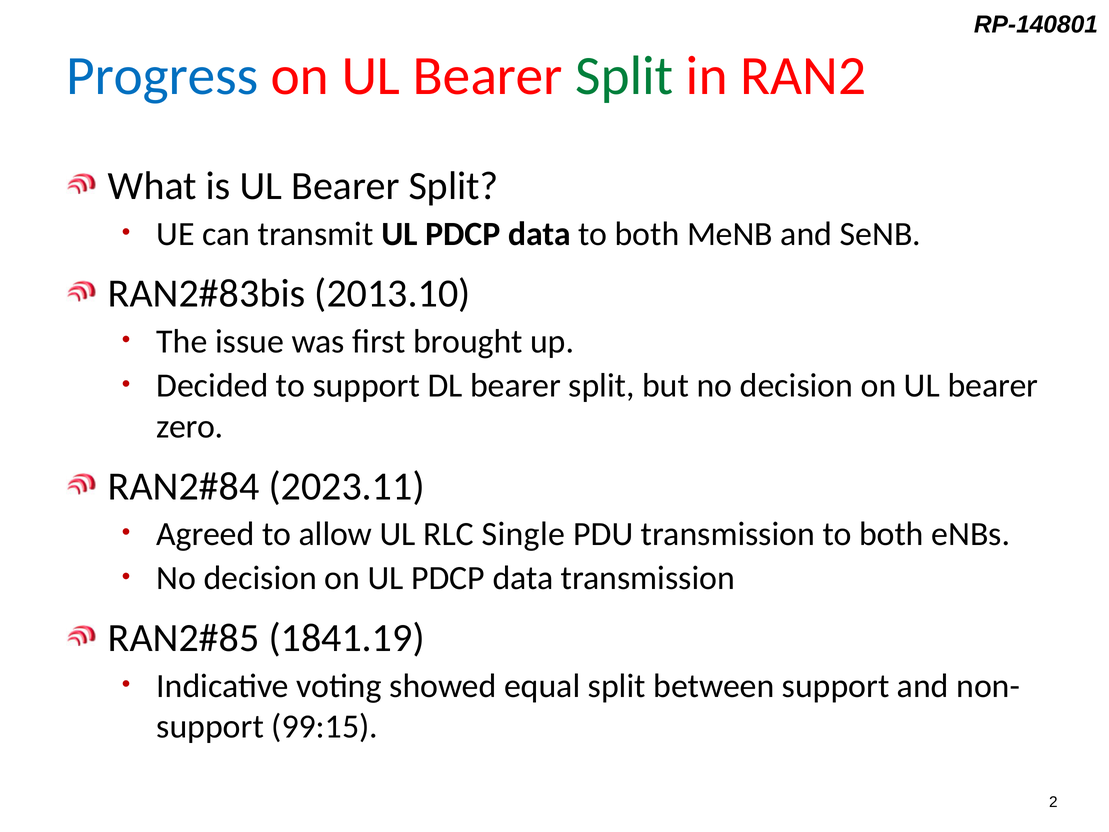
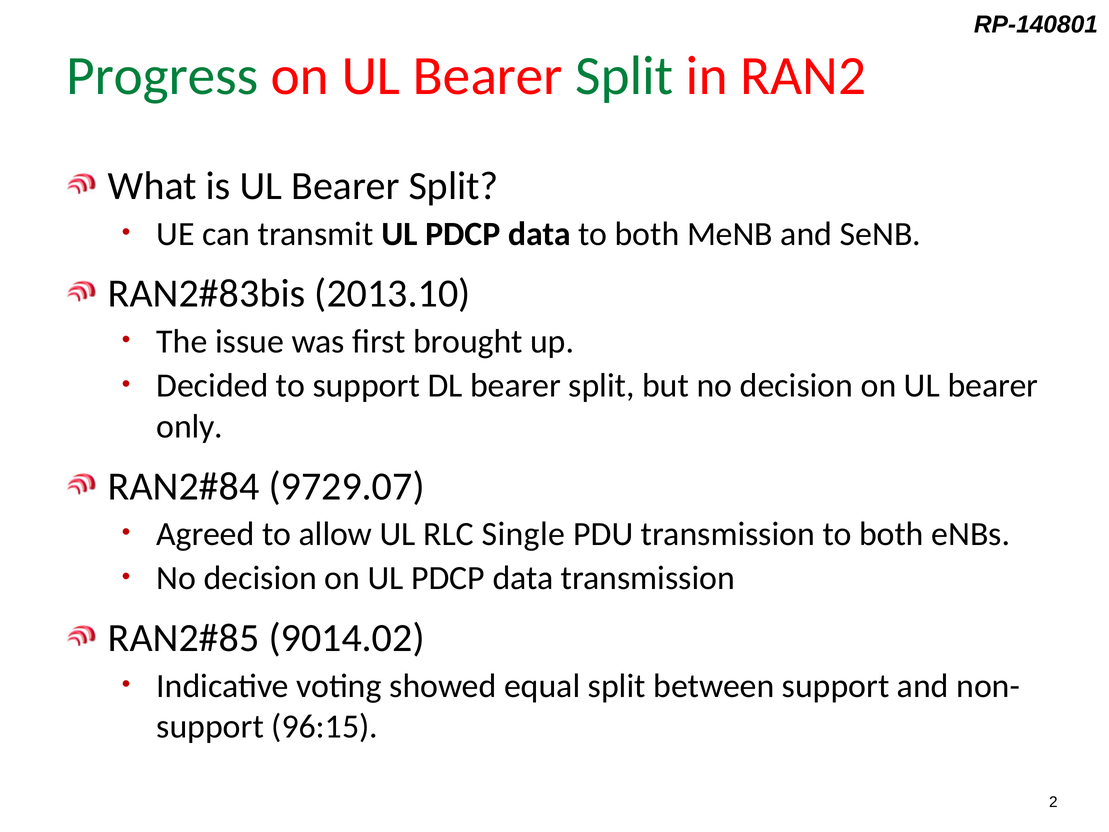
Progress colour: blue -> green
zero: zero -> only
2023.11: 2023.11 -> 9729.07
1841.19: 1841.19 -> 9014.02
99:15: 99:15 -> 96:15
